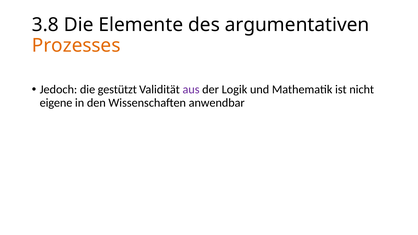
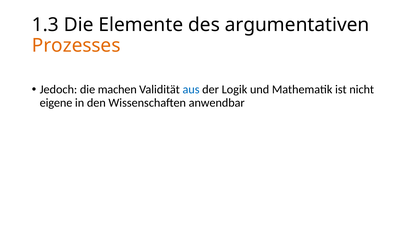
3.8: 3.8 -> 1.3
gestützt: gestützt -> machen
aus colour: purple -> blue
